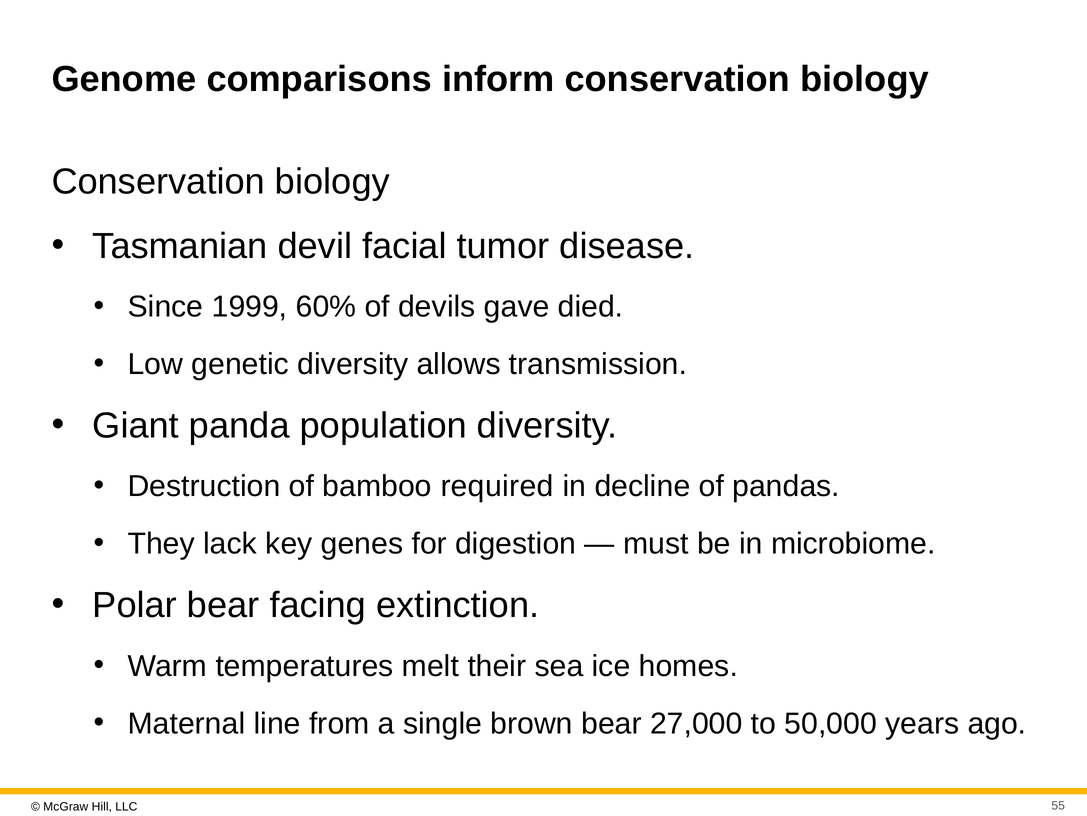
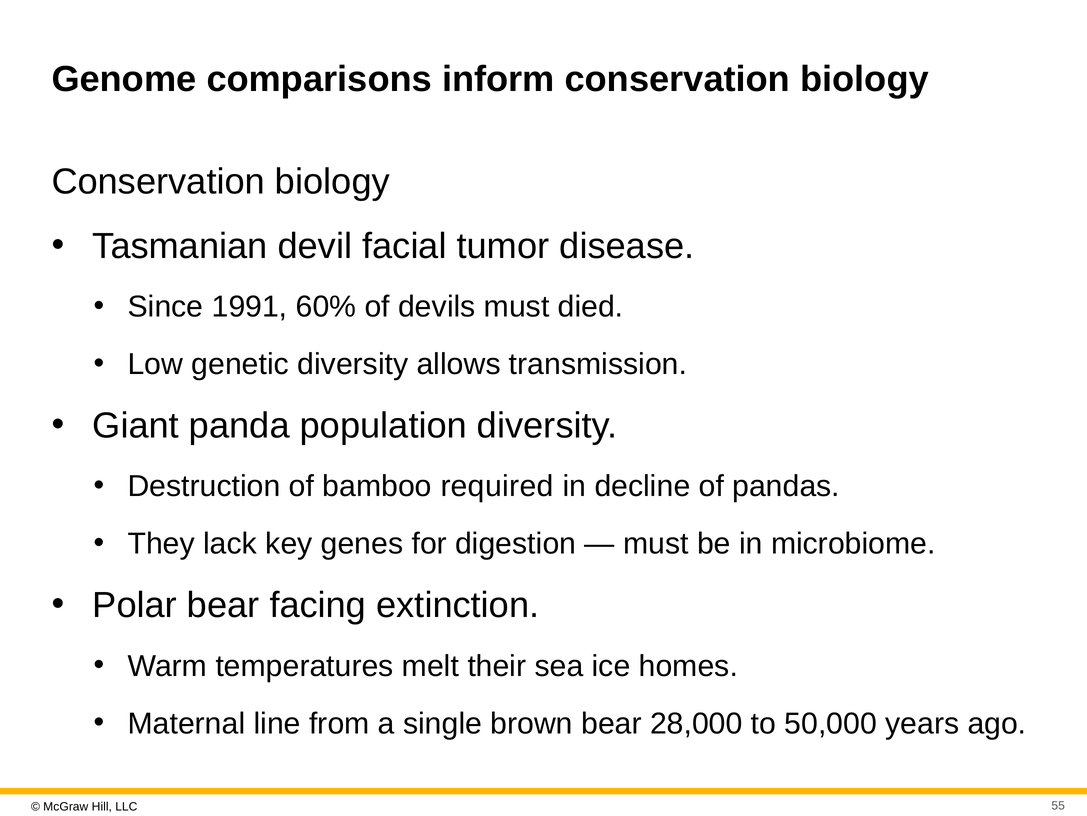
1999: 1999 -> 1991
devils gave: gave -> must
27,000: 27,000 -> 28,000
